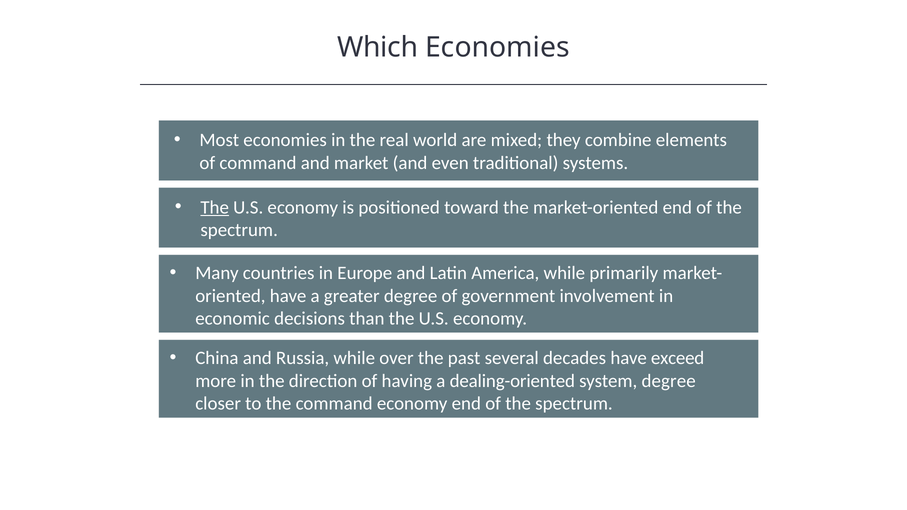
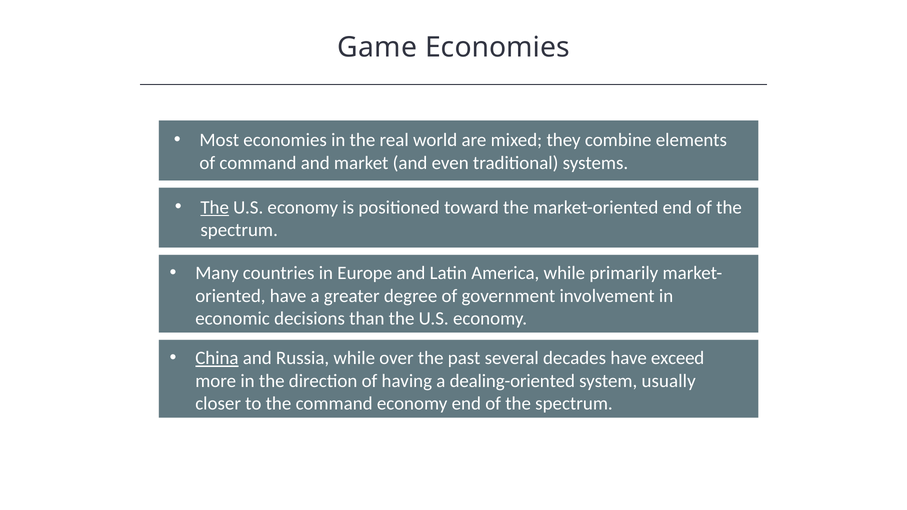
Which: Which -> Game
China underline: none -> present
system degree: degree -> usually
